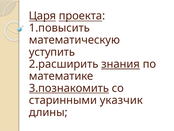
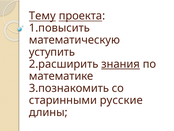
Царя: Царя -> Тему
3.познакомить underline: present -> none
указчик: указчик -> русские
